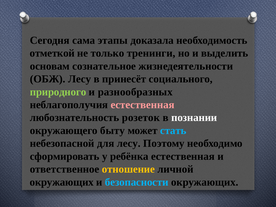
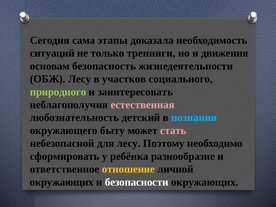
отметкой: отметкой -> ситуаций
выделить: выделить -> движения
сознательное: сознательное -> безопасность
принесёт: принесёт -> участков
разнообразных: разнообразных -> заинтересовать
розеток: розеток -> детский
познании colour: white -> light blue
стать colour: light blue -> pink
ребёнка естественная: естественная -> разнообразие
безопасности colour: light blue -> white
